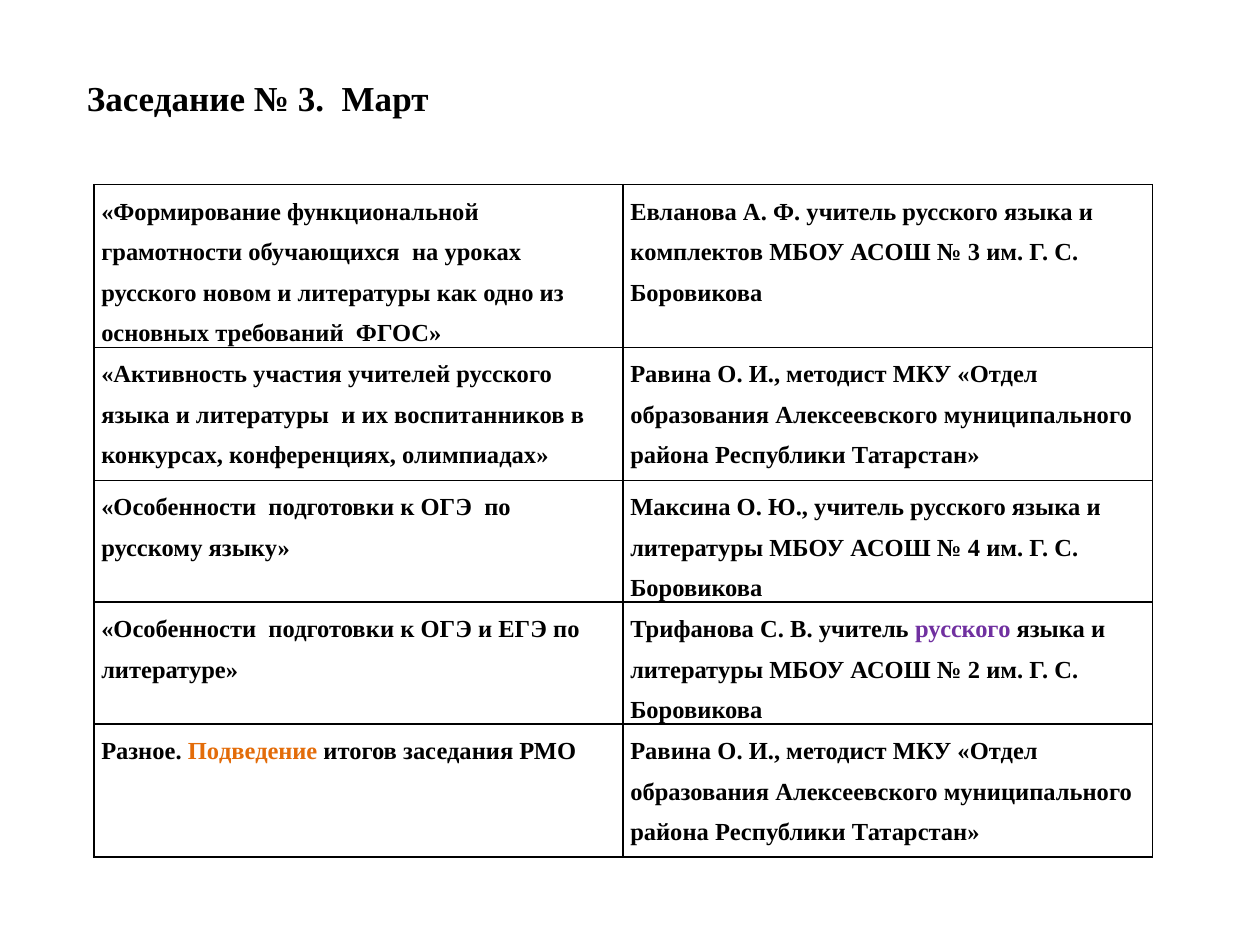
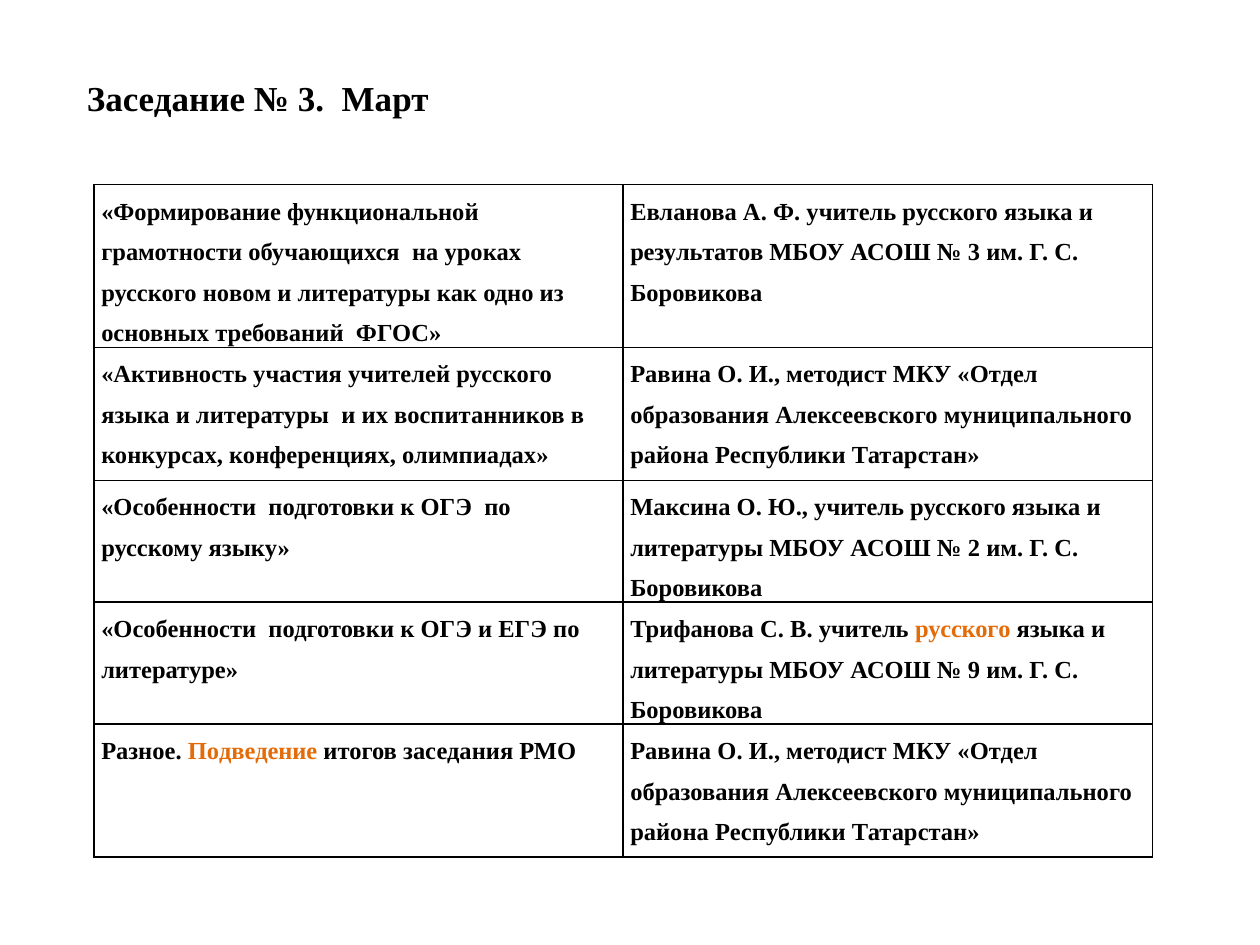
комплектов: комплектов -> результатов
4: 4 -> 2
русского at (963, 630) colour: purple -> orange
2: 2 -> 9
